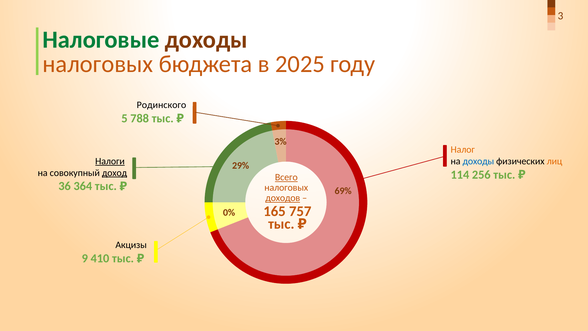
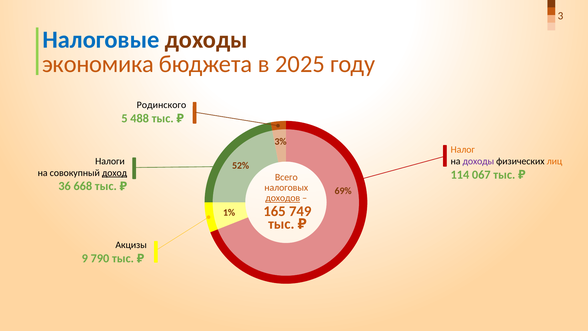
Налоговые colour: green -> blue
налоговых at (98, 64): налоговых -> экономика
788: 788 -> 488
Налоги underline: present -> none
доходы at (478, 161) colour: blue -> purple
29%: 29% -> 52%
256: 256 -> 067
Всего underline: present -> none
364: 364 -> 668
757: 757 -> 749
0%: 0% -> 1%
410: 410 -> 790
